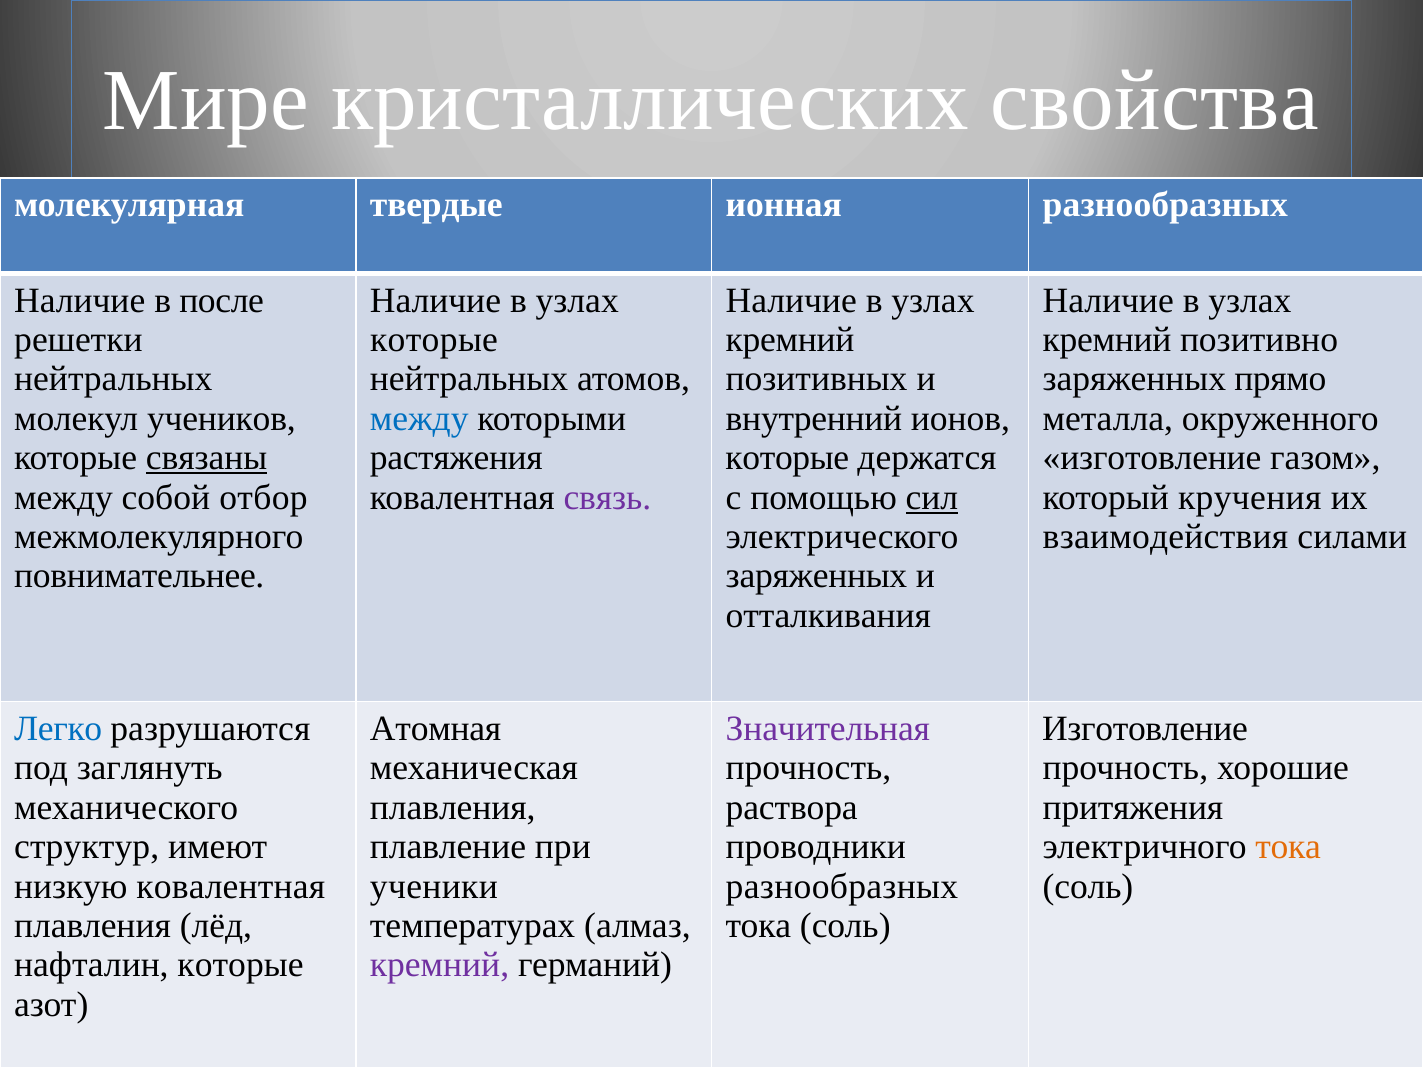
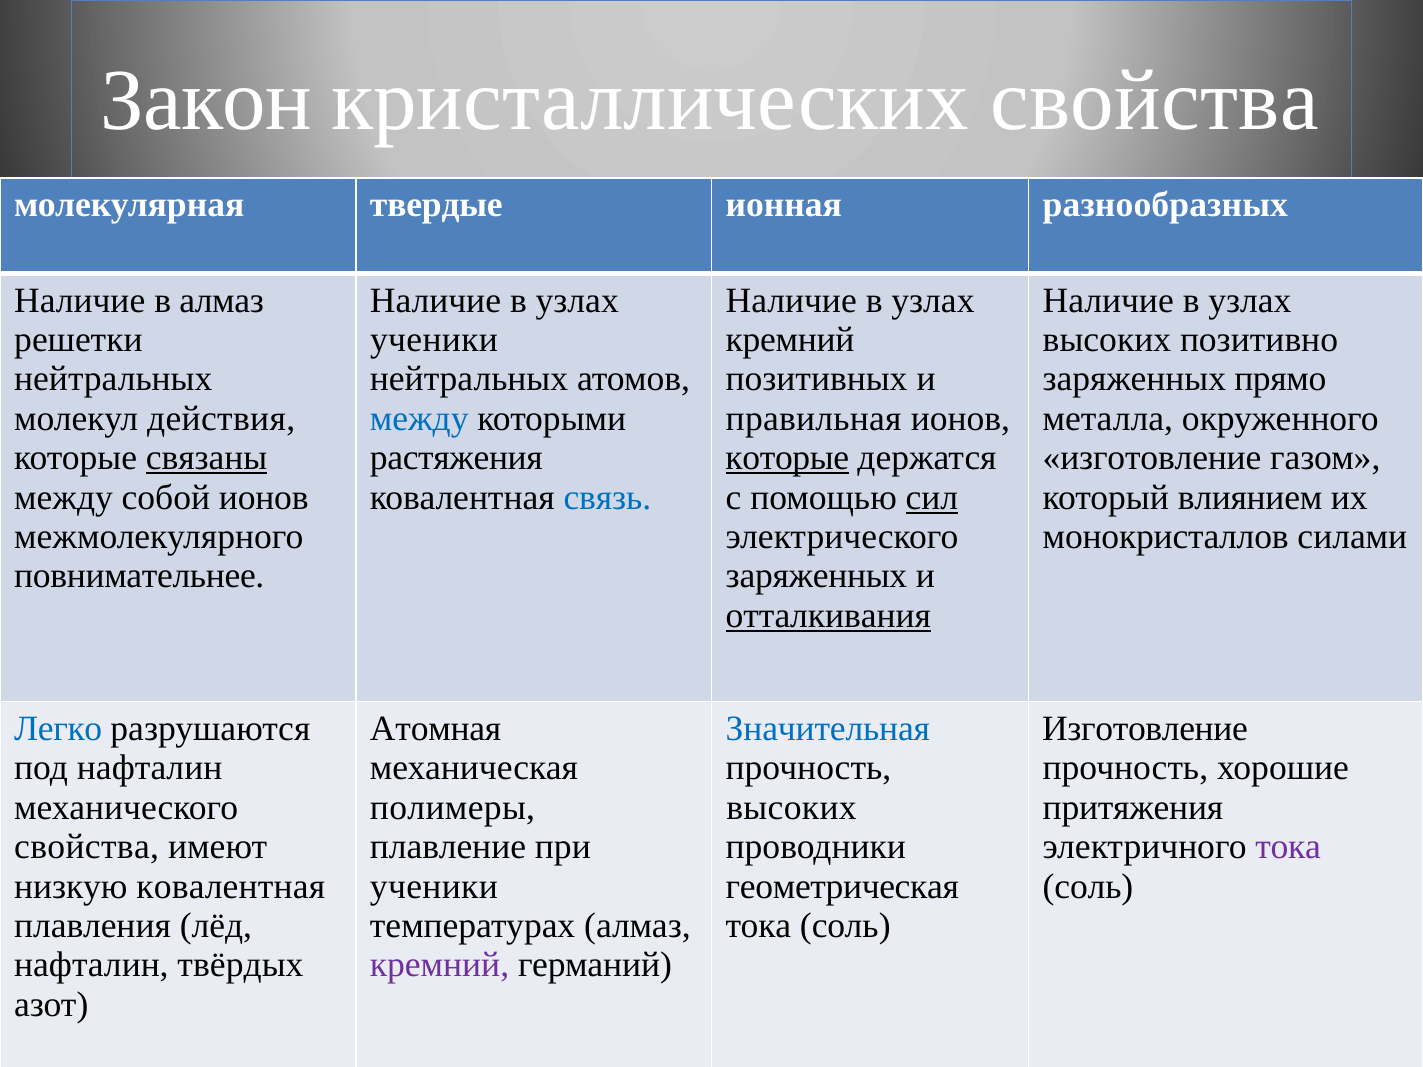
Мире: Мире -> Закон
в после: после -> алмаз
которые at (434, 340): которые -> ученики
кремний at (1107, 340): кремний -> высоких
учеников: учеников -> действия
внутренний: внутренний -> правильная
которые at (787, 458) underline: none -> present
собой отбор: отбор -> ионов
связь colour: purple -> blue
кручения: кручения -> влиянием
взаимодействия: взаимодействия -> монокристаллов
отталкивания underline: none -> present
Значительная colour: purple -> blue
под заглянуть: заглянуть -> нафталин
плавления at (453, 808): плавления -> полимеры
раствора at (792, 808): раствора -> высоких
структур at (87, 847): структур -> свойства
тока at (1288, 847) colour: orange -> purple
разнообразных at (842, 886): разнообразных -> геометрическая
нафталин которые: которые -> твёрдых
